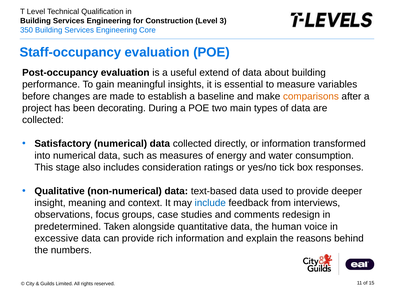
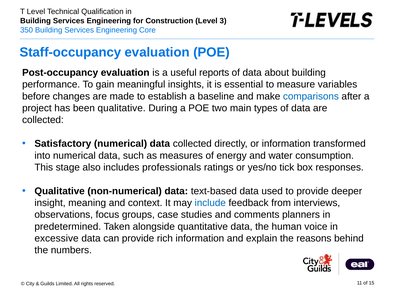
extend: extend -> reports
comparisons colour: orange -> blue
been decorating: decorating -> qualitative
consideration: consideration -> professionals
redesign: redesign -> planners
